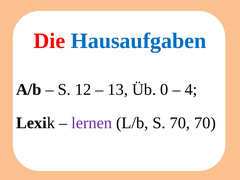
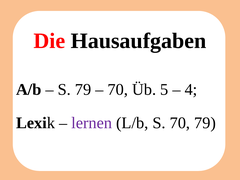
Hausaufgaben colour: blue -> black
S 12: 12 -> 79
13 at (118, 89): 13 -> 70
0: 0 -> 5
70 70: 70 -> 79
